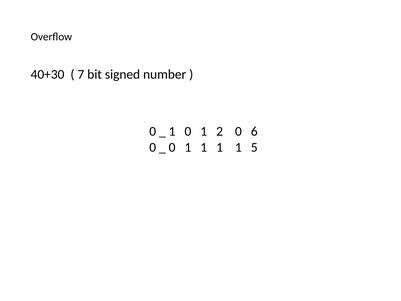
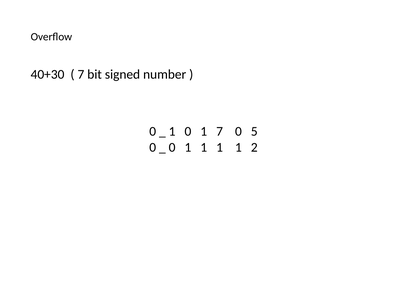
1 2: 2 -> 7
6: 6 -> 5
5: 5 -> 2
